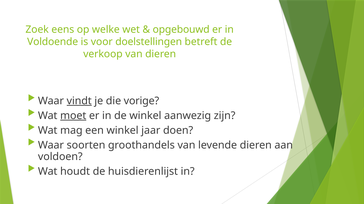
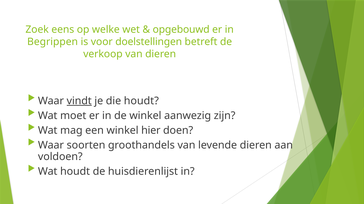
Voldoende: Voldoende -> Begrippen
die vorige: vorige -> houdt
moet underline: present -> none
jaar: jaar -> hier
